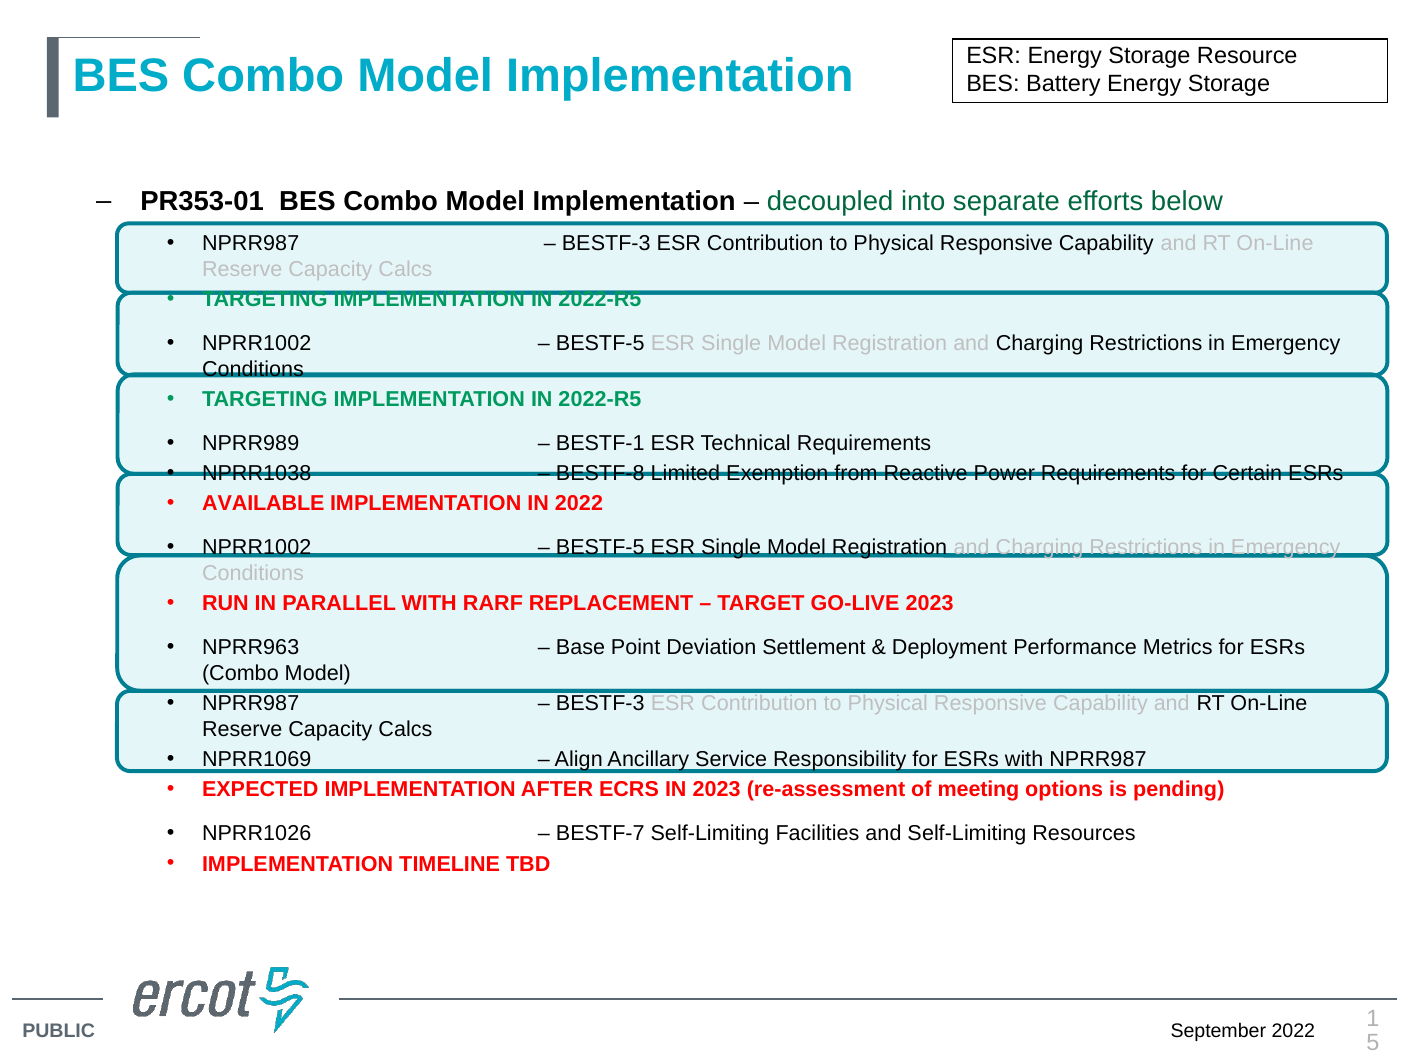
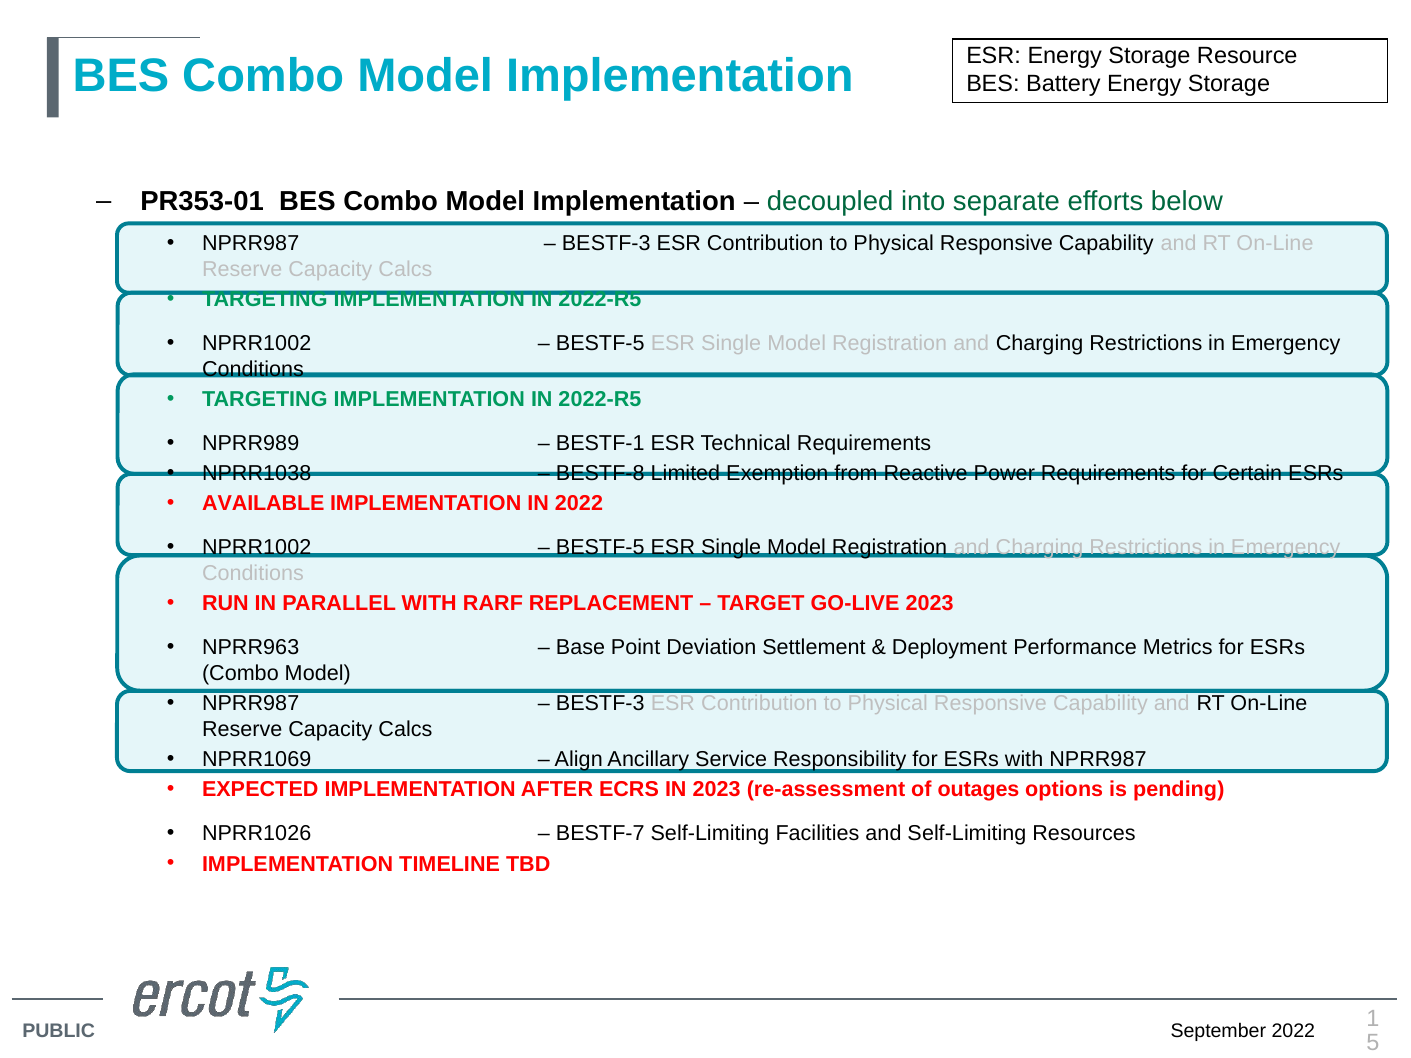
meeting: meeting -> outages
